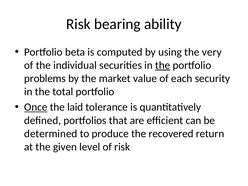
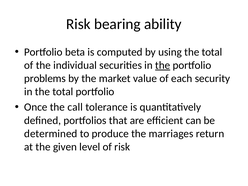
using the very: very -> total
Once underline: present -> none
laid: laid -> call
recovered: recovered -> marriages
